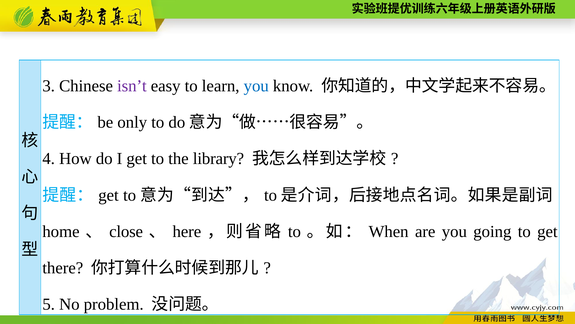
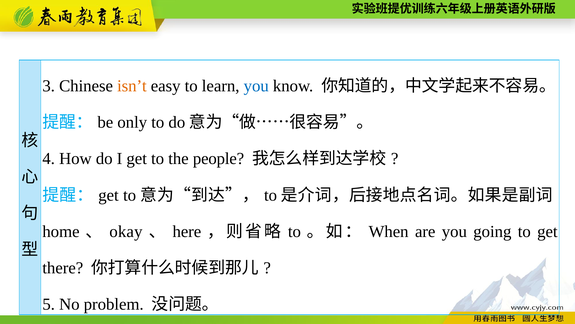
isn’t colour: purple -> orange
library: library -> people
close: close -> okay
